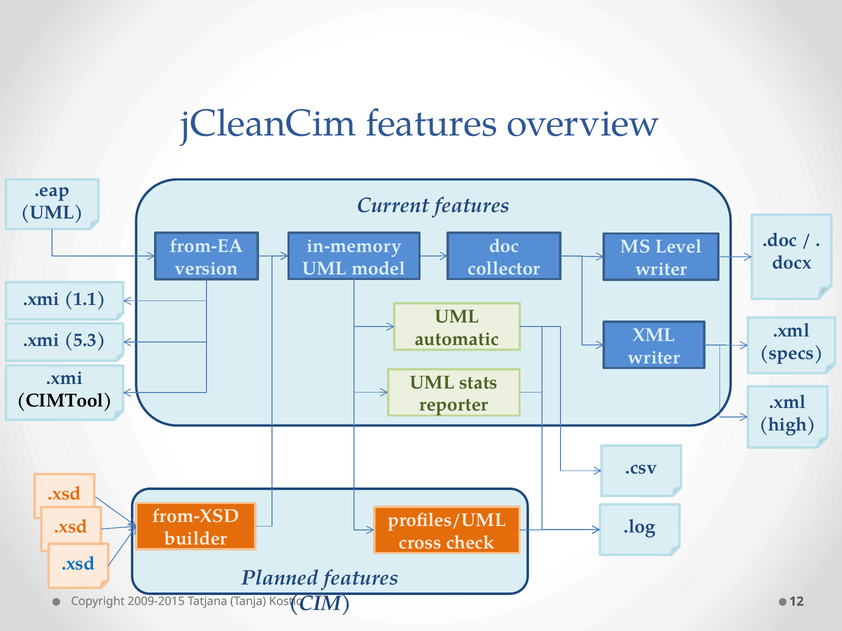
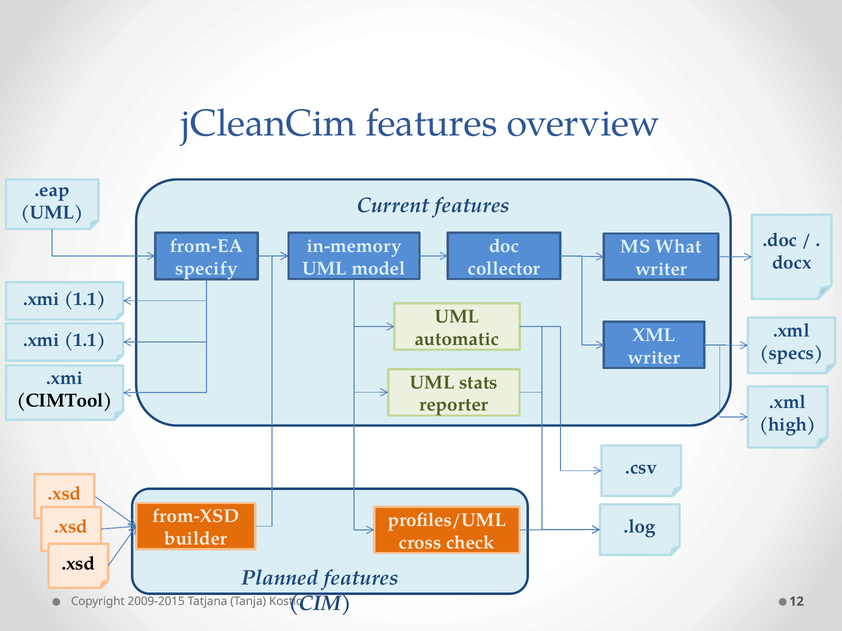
Level: Level -> What
version: version -> specify
5.3 at (85, 340): 5.3 -> 1.1
.xsd at (78, 564) colour: blue -> black
